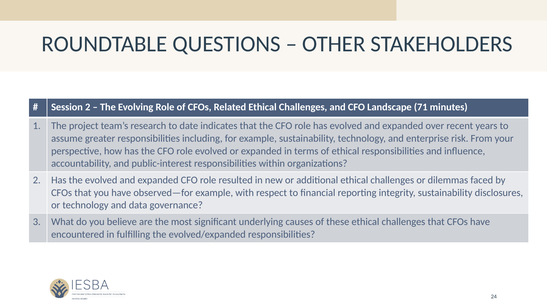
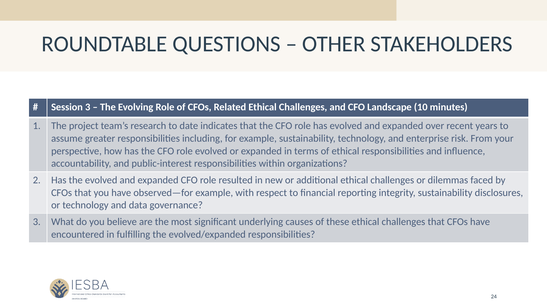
Session 2: 2 -> 3
71: 71 -> 10
